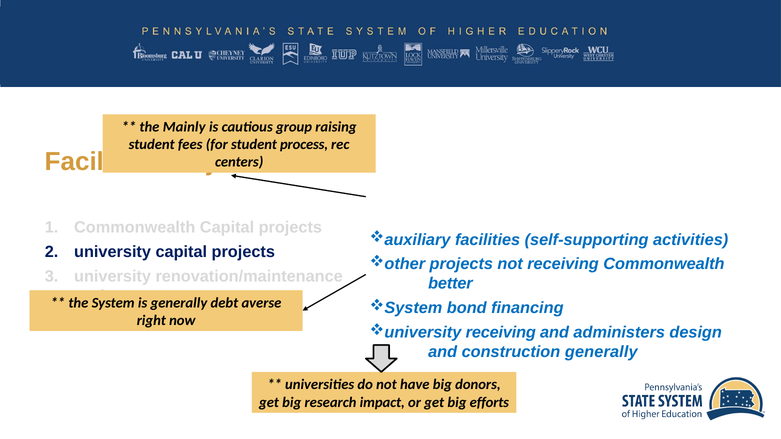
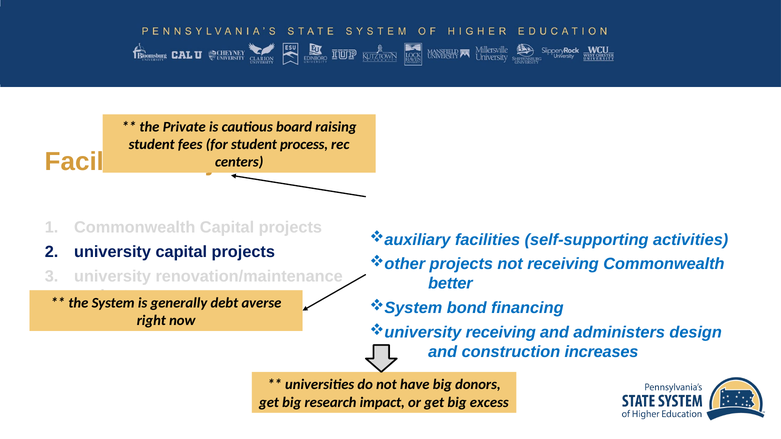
Mainly: Mainly -> Private
group: group -> board
construction generally: generally -> increases
efforts: efforts -> excess
